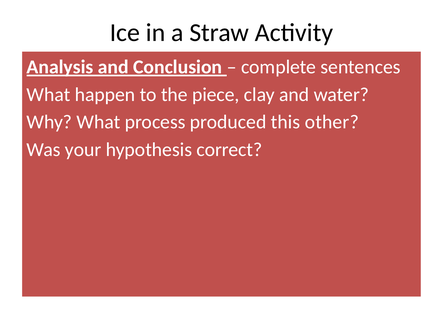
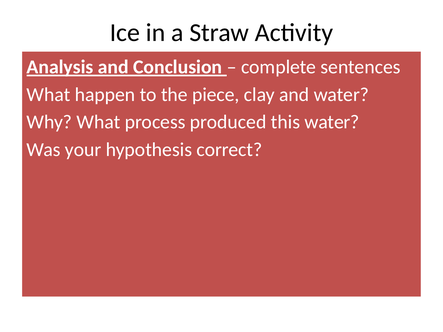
this other: other -> water
